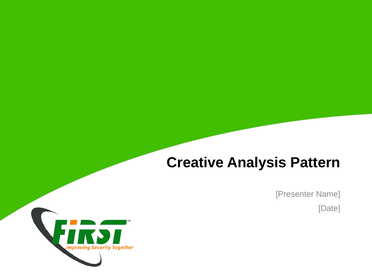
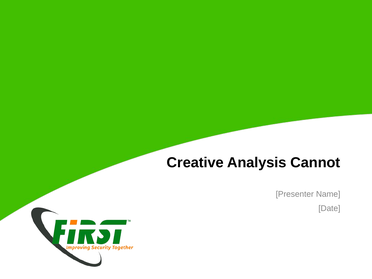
Pattern: Pattern -> Cannot
